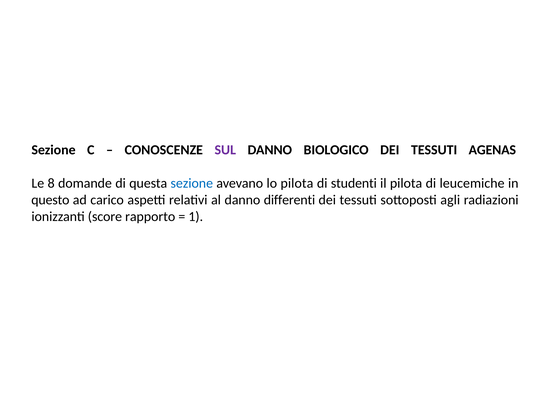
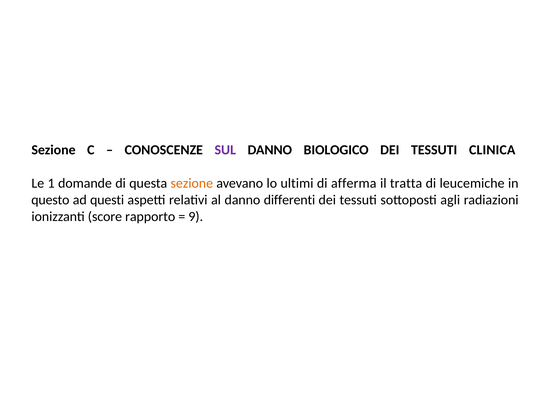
AGENAS: AGENAS -> CLINICA
8: 8 -> 1
sezione at (192, 183) colour: blue -> orange
lo pilota: pilota -> ultimi
studenti: studenti -> afferma
il pilota: pilota -> tratta
carico: carico -> questi
1: 1 -> 9
